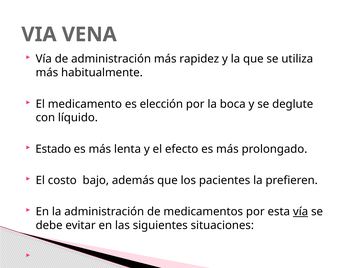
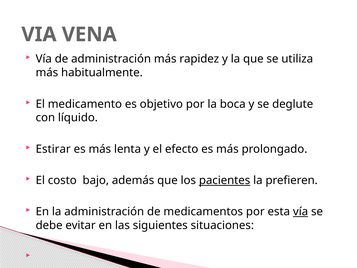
elección: elección -> objetivo
Estado: Estado -> Estirar
pacientes underline: none -> present
